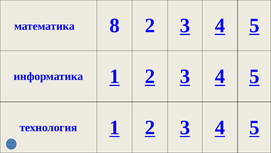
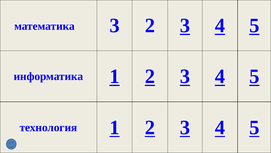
математика 8: 8 -> 3
